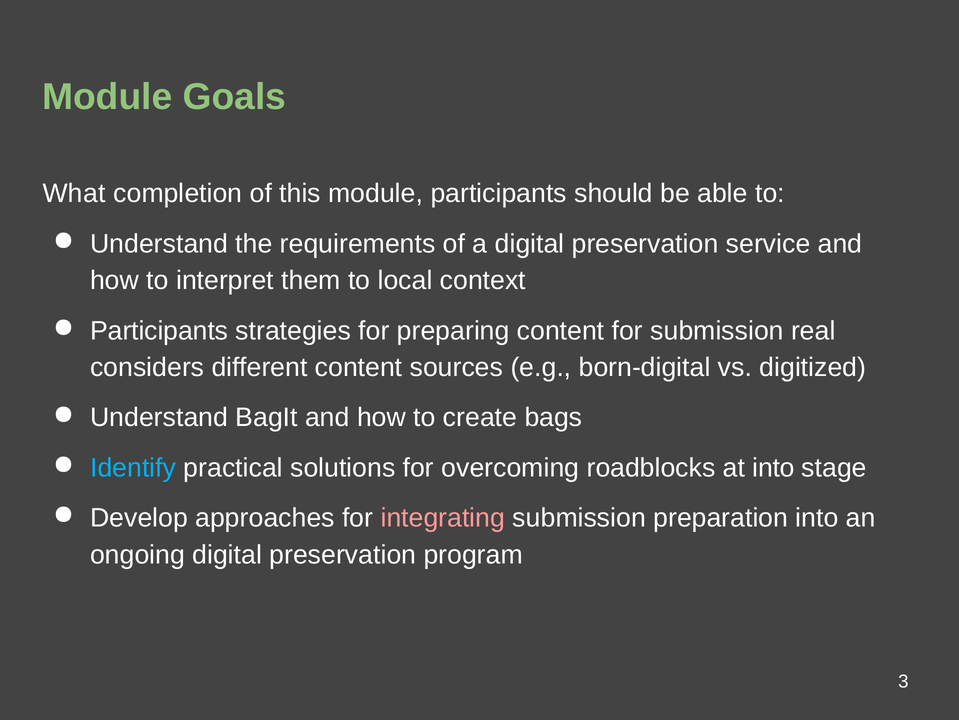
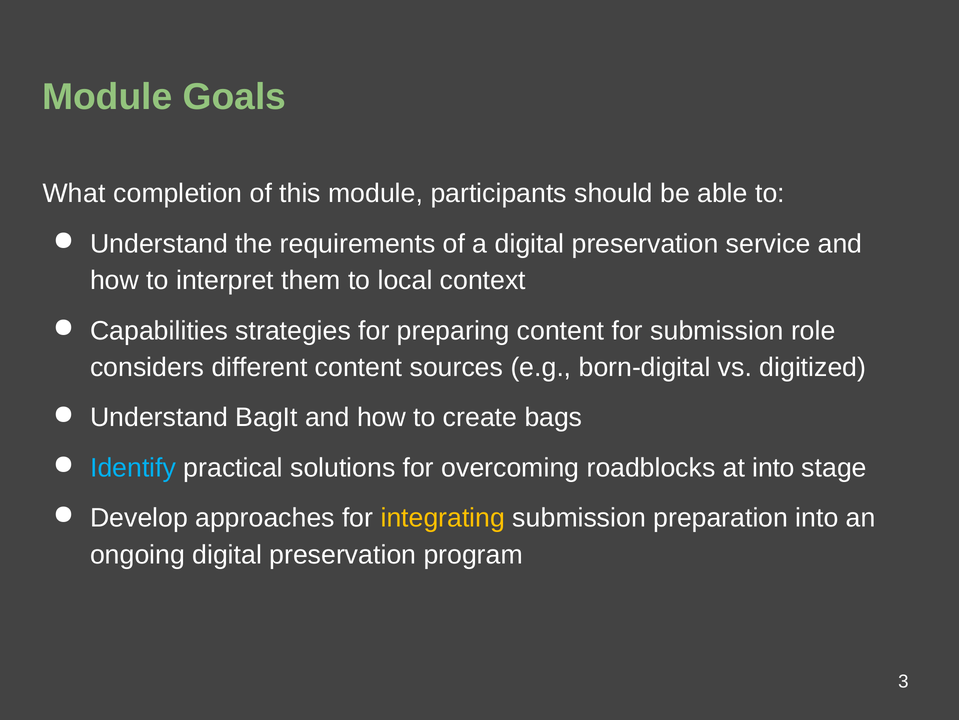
Participants at (159, 330): Participants -> Capabilities
real: real -> role
integrating colour: pink -> yellow
